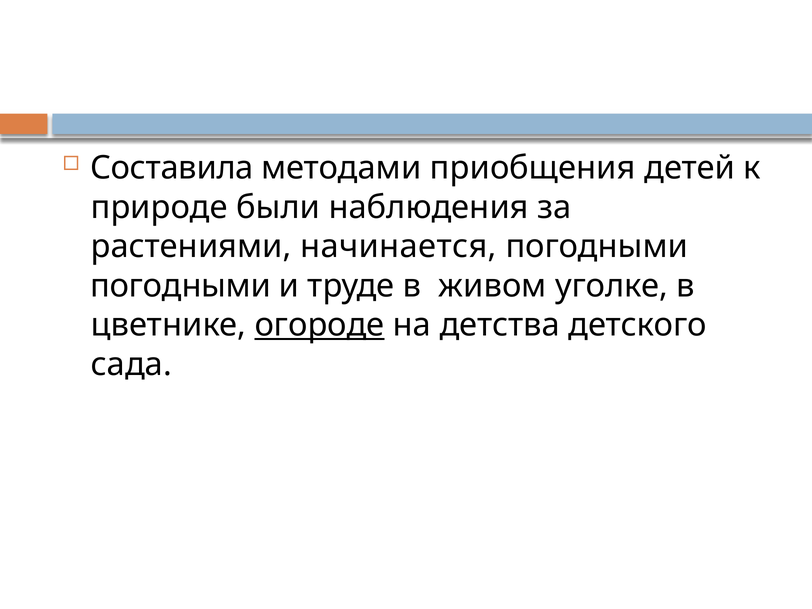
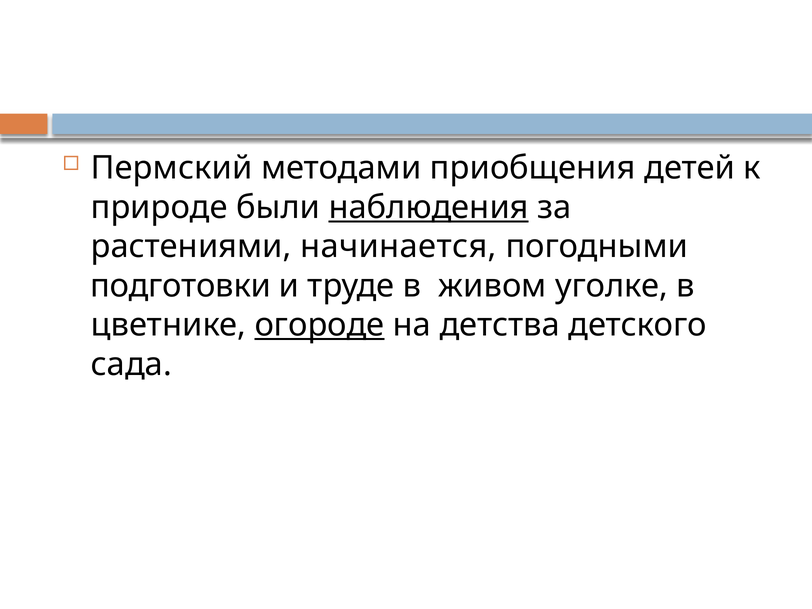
Составила: Составила -> Пермский
наблюдения underline: none -> present
погодными at (181, 286): погодными -> подготовки
